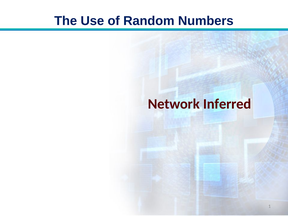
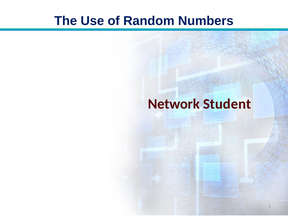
Inferred: Inferred -> Student
